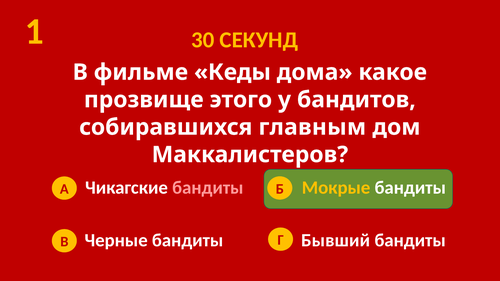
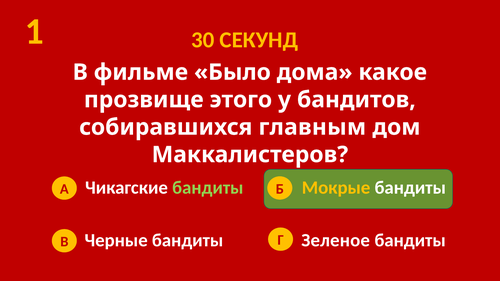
Кеды: Кеды -> Было
бандиты at (208, 188) colour: pink -> light green
Бывший: Бывший -> Зеленое
